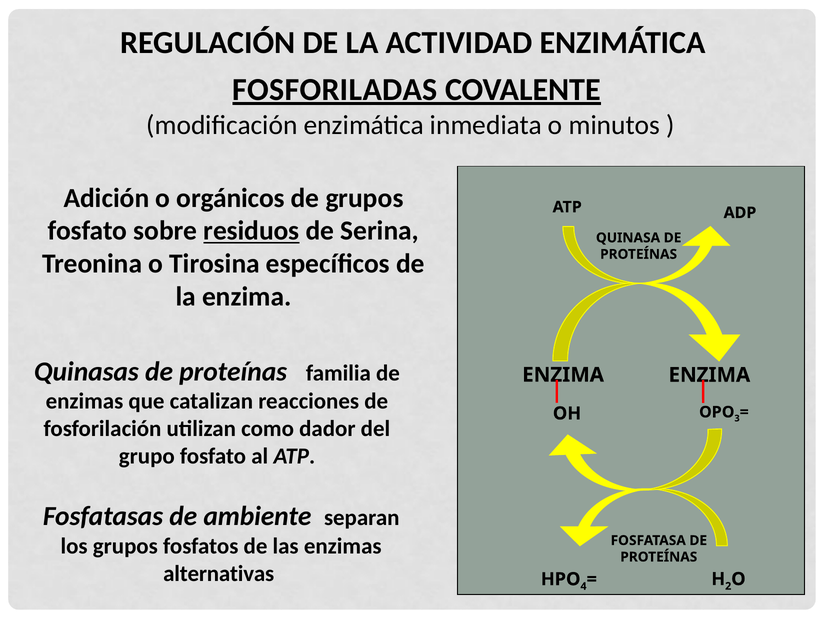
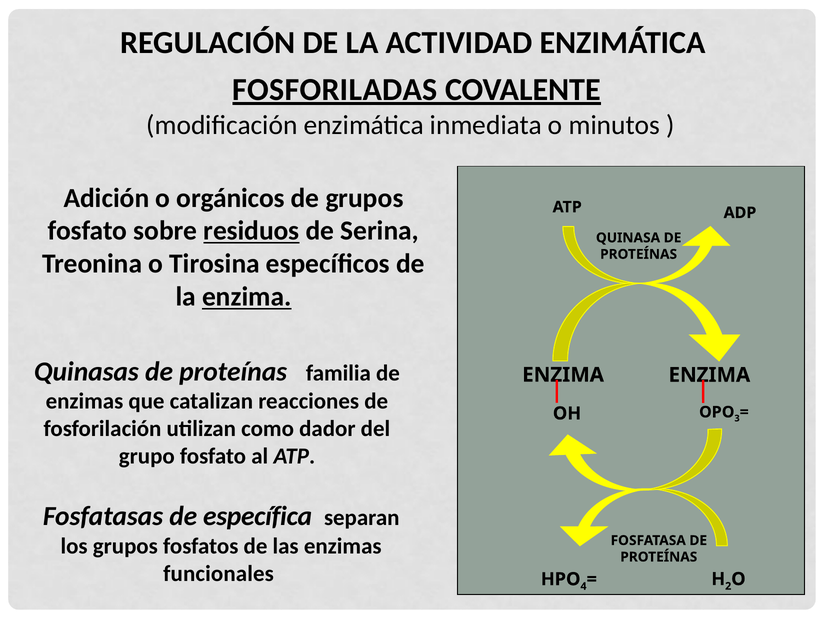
enzima at (247, 297) underline: none -> present
ambiente: ambiente -> específica
alternativas: alternativas -> funcionales
